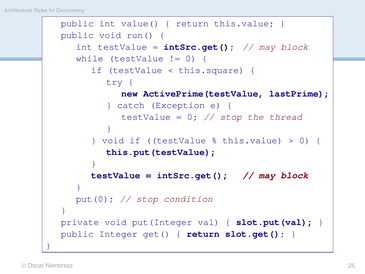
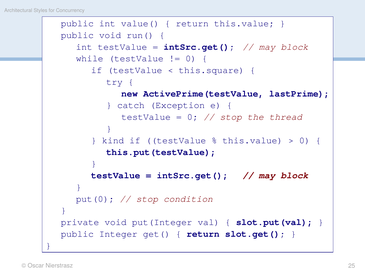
void at (113, 140): void -> kind
